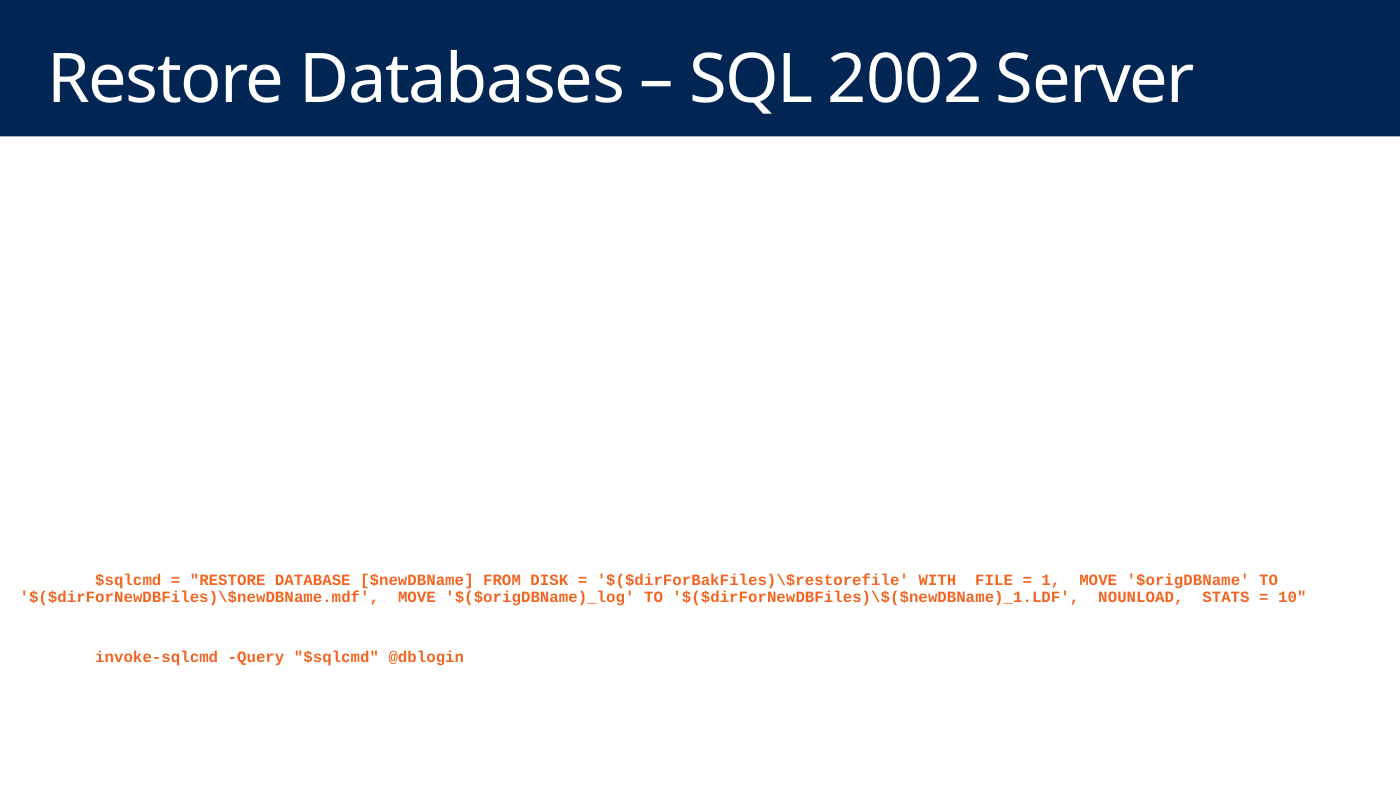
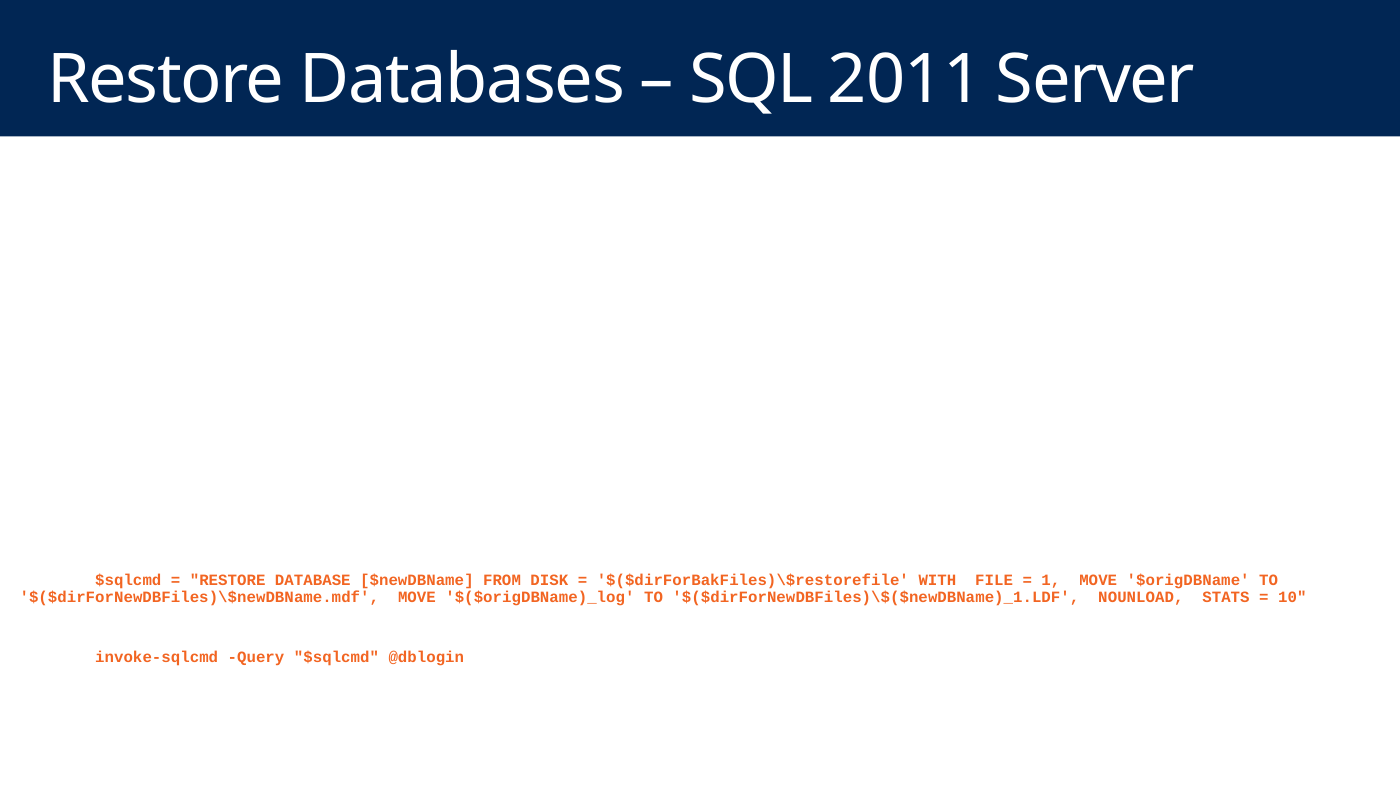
2002: 2002 -> 2011
